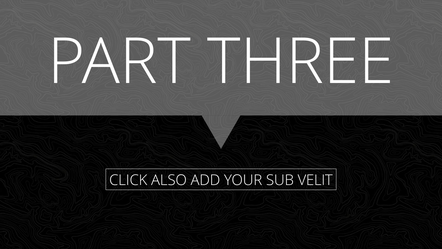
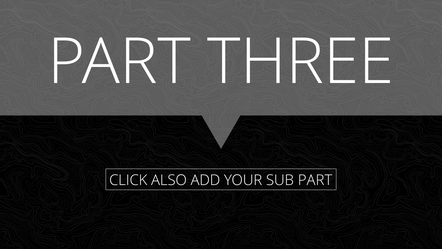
SUB VELIT: VELIT -> PART
